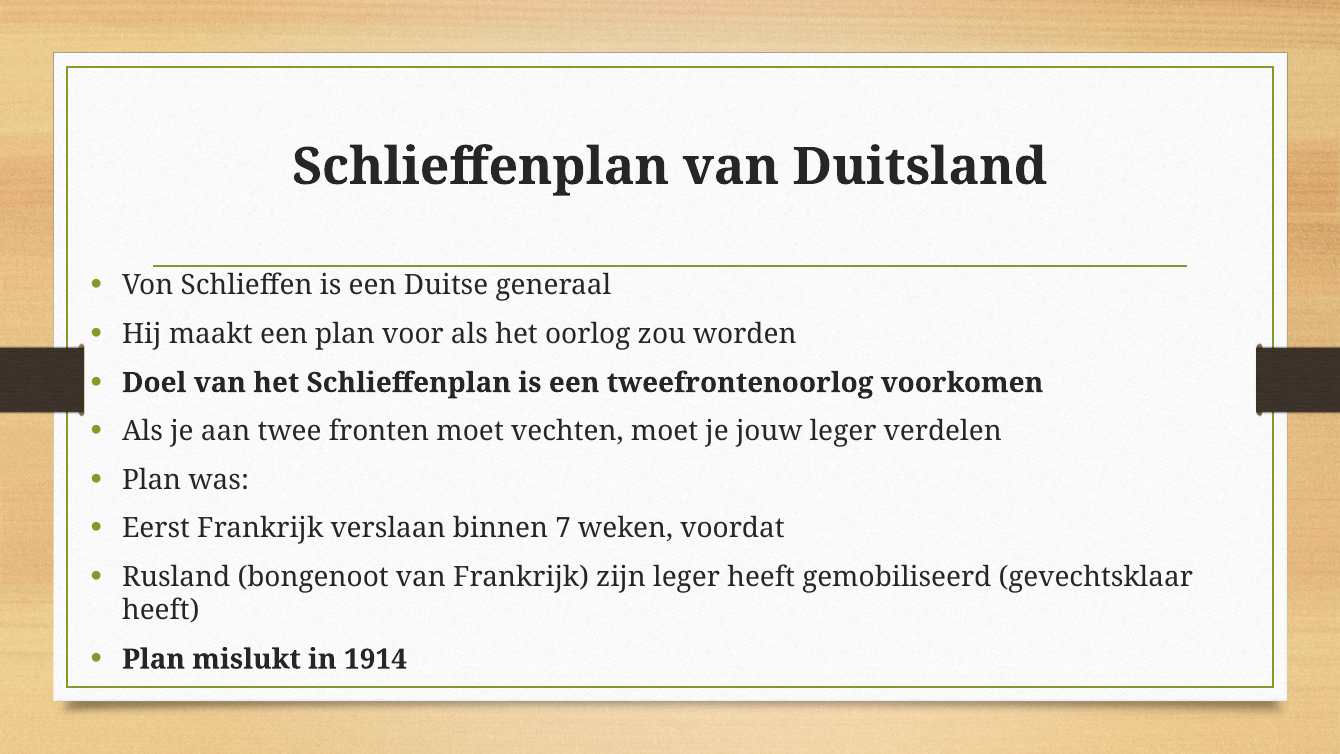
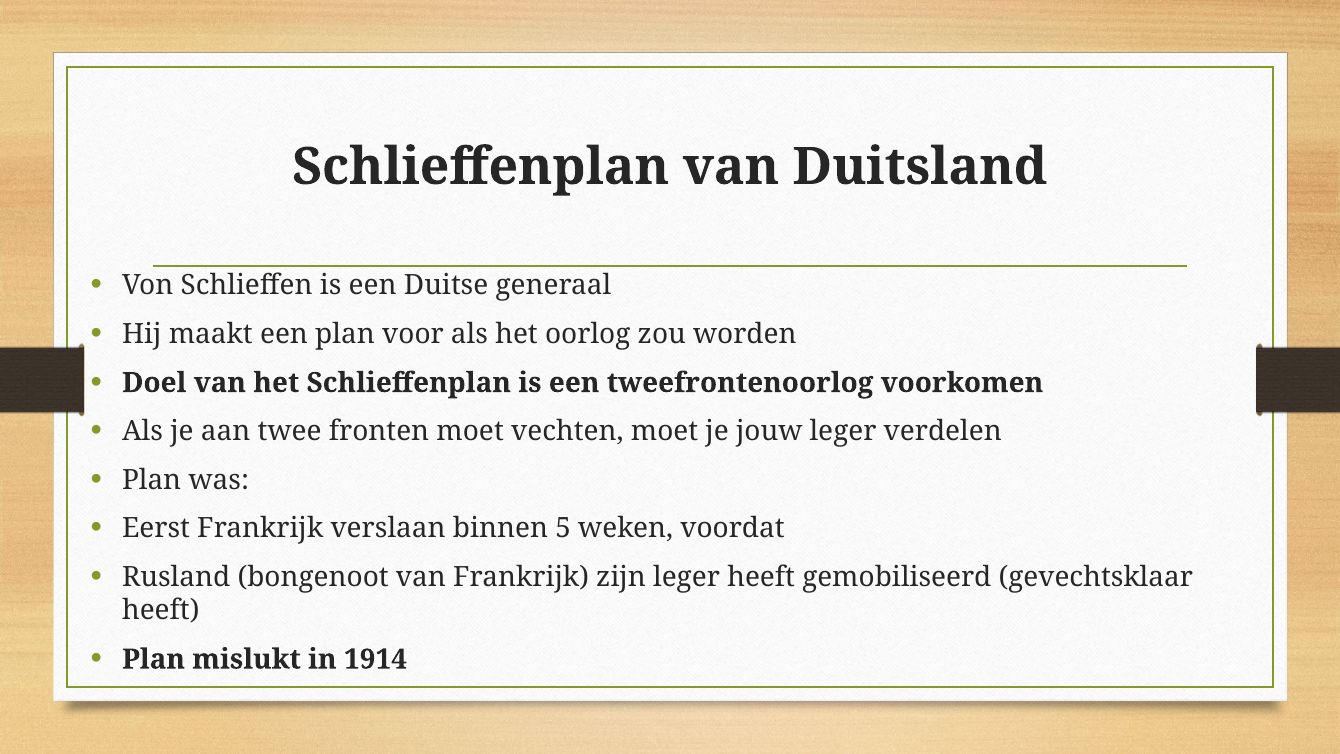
7: 7 -> 5
